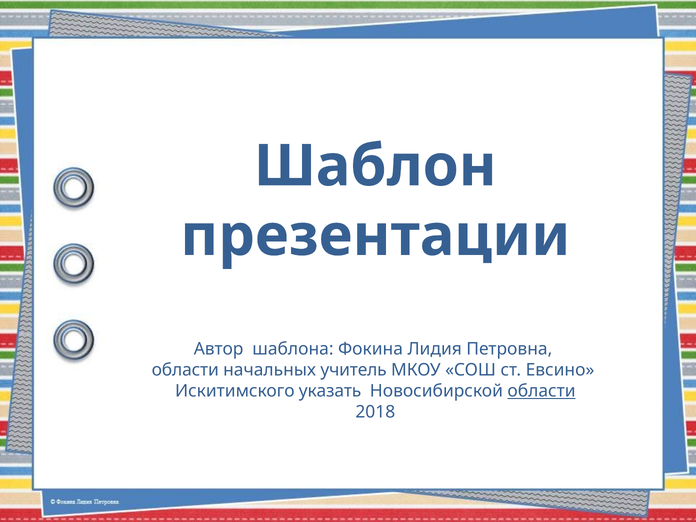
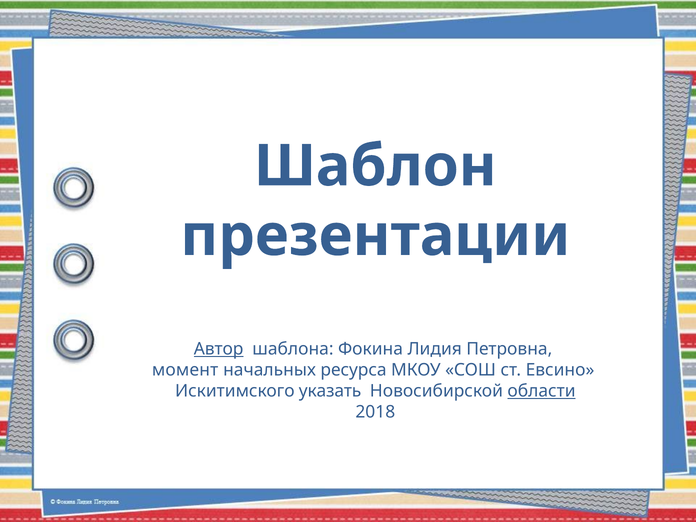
Автор underline: none -> present
области at (185, 370): области -> момент
учитель: учитель -> ресурса
